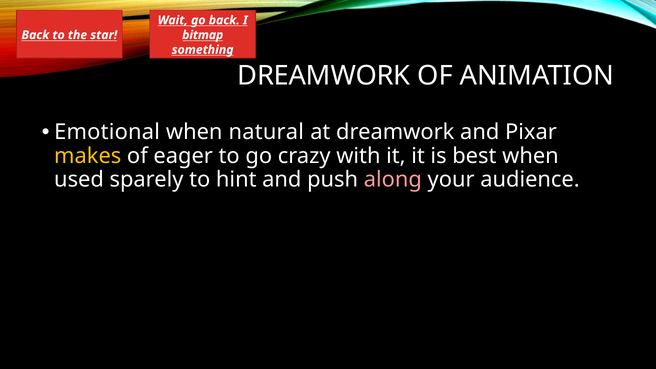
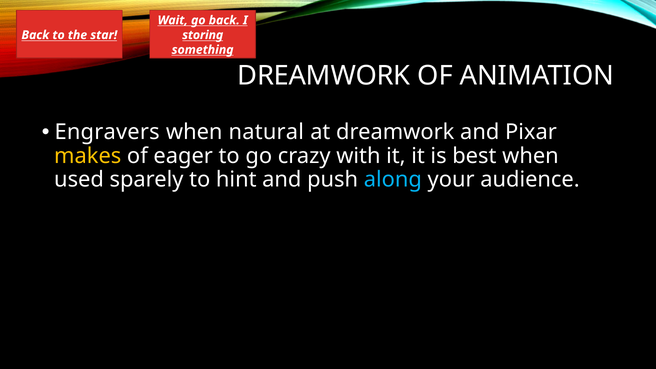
bitmap: bitmap -> storing
Emotional: Emotional -> Engravers
along colour: pink -> light blue
